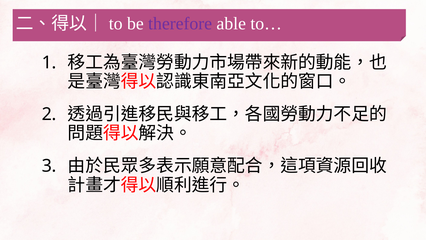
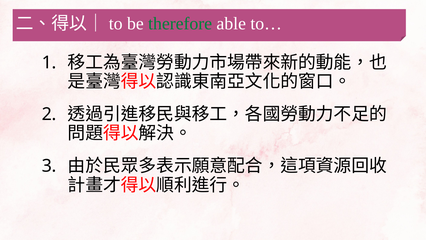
therefore colour: purple -> green
